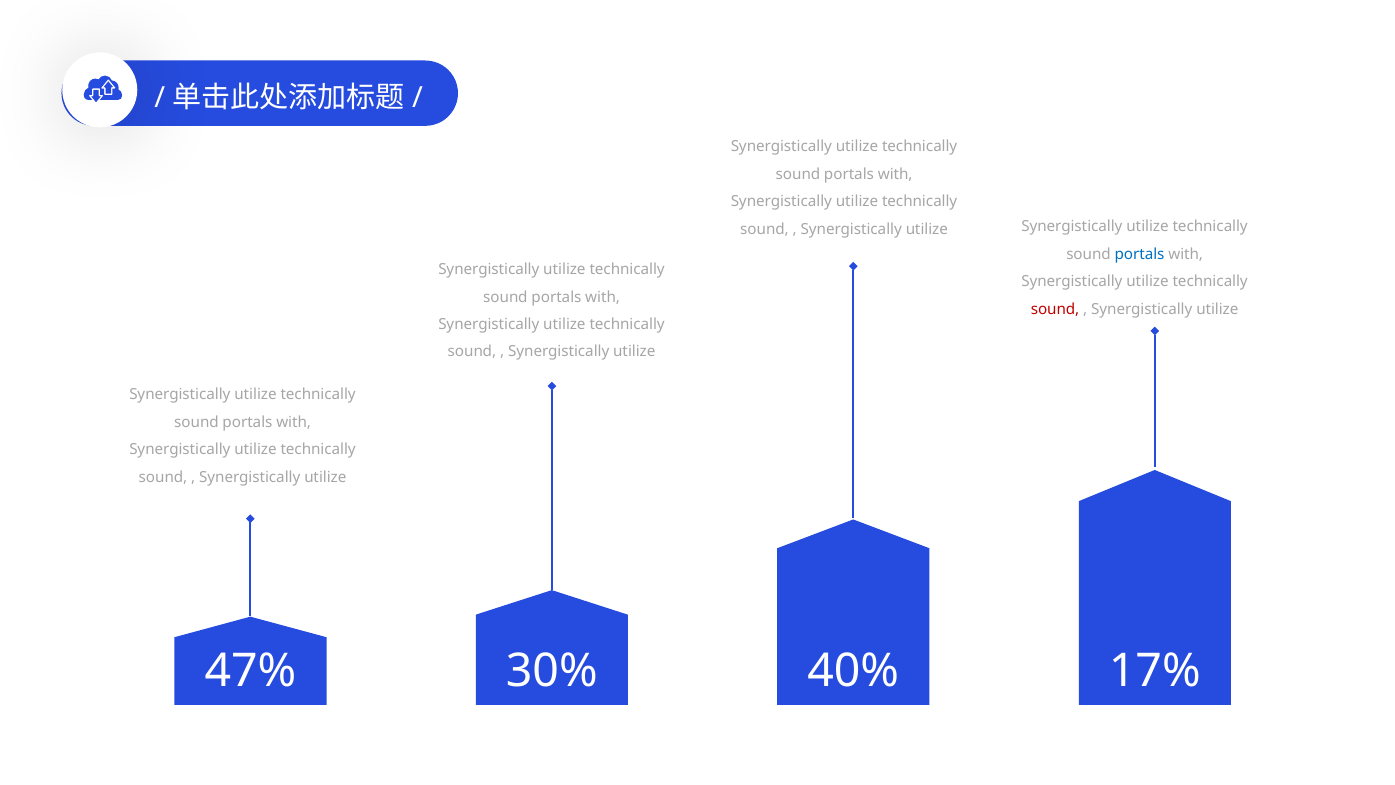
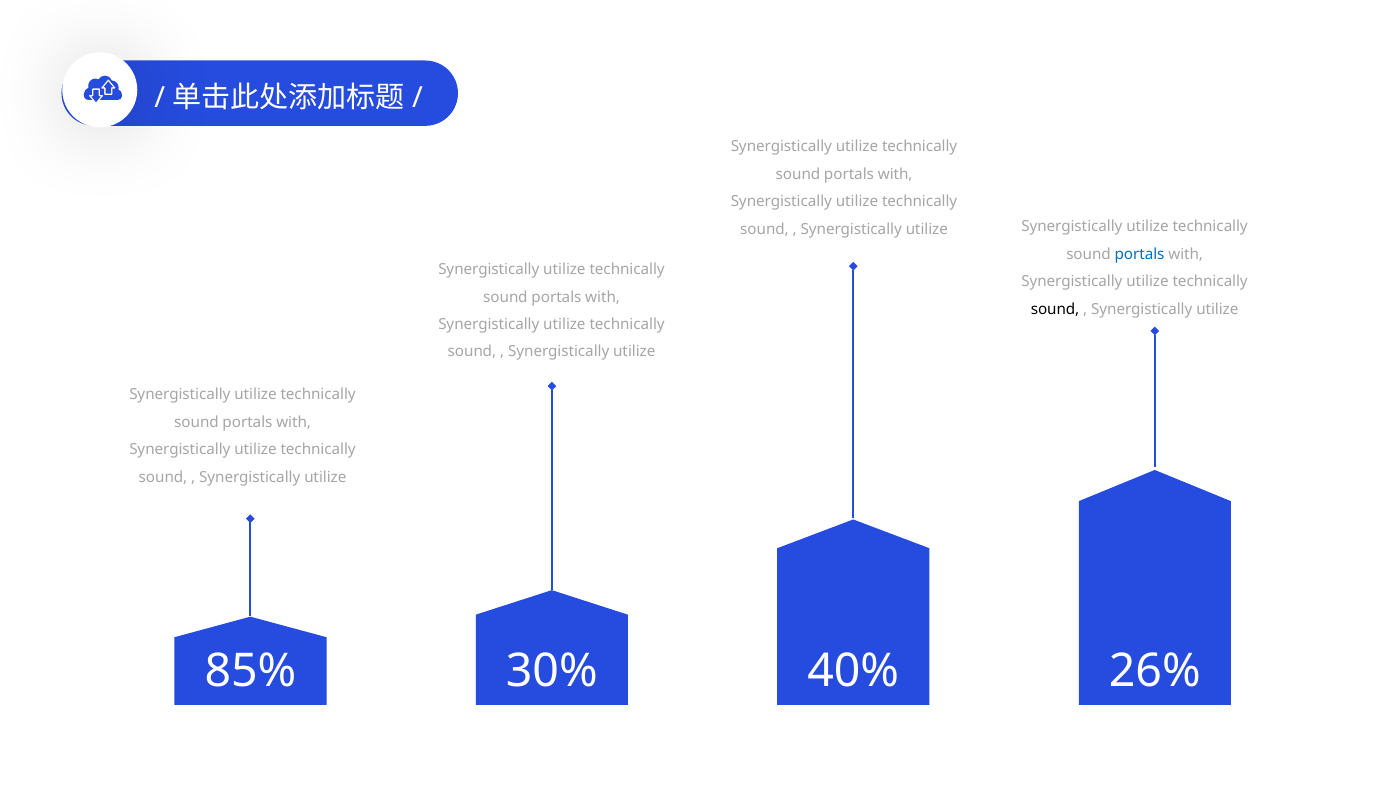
sound at (1055, 309) colour: red -> black
47%: 47% -> 85%
17%: 17% -> 26%
